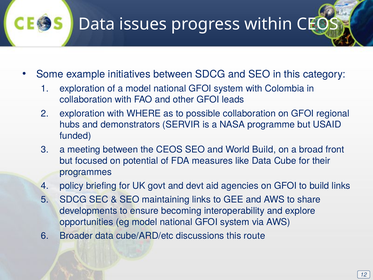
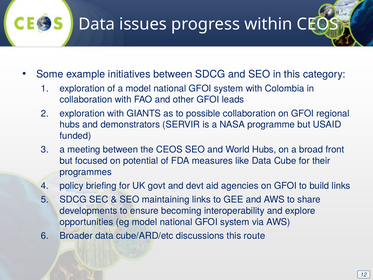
WHERE: WHERE -> GIANTS
World Build: Build -> Hubs
